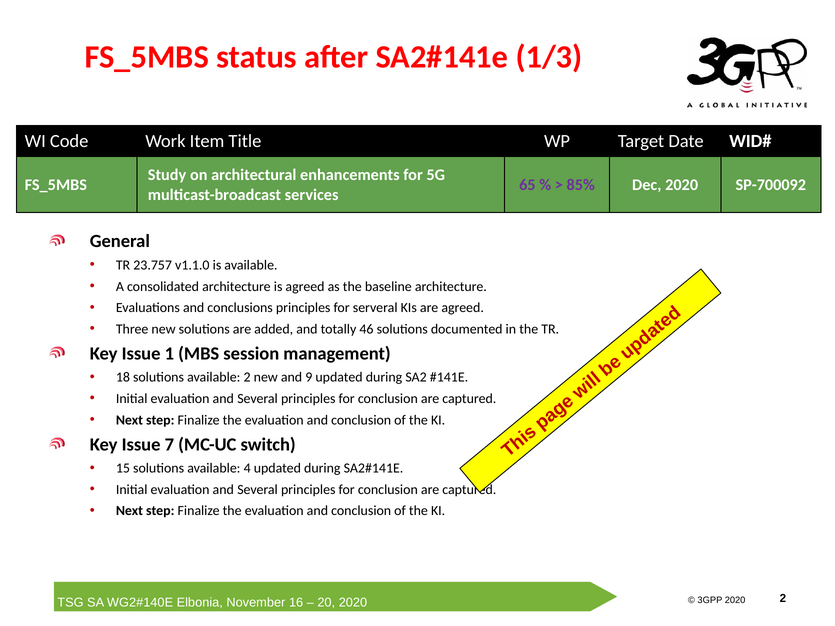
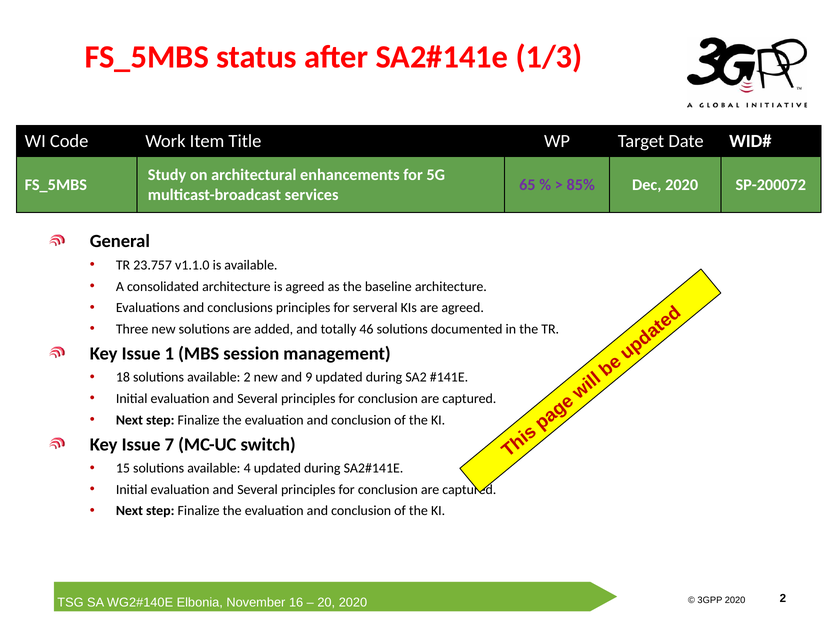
SP-700092: SP-700092 -> SP-200072
